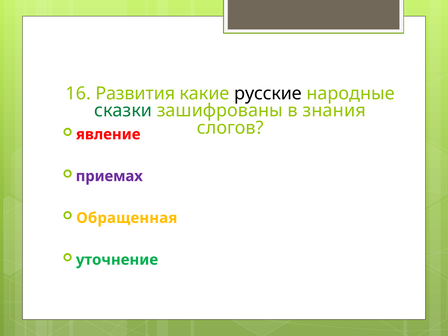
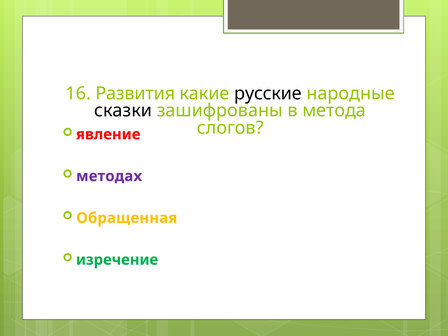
сказки colour: green -> black
знания: знания -> метода
приемах: приемах -> методах
уточнение: уточнение -> изречение
